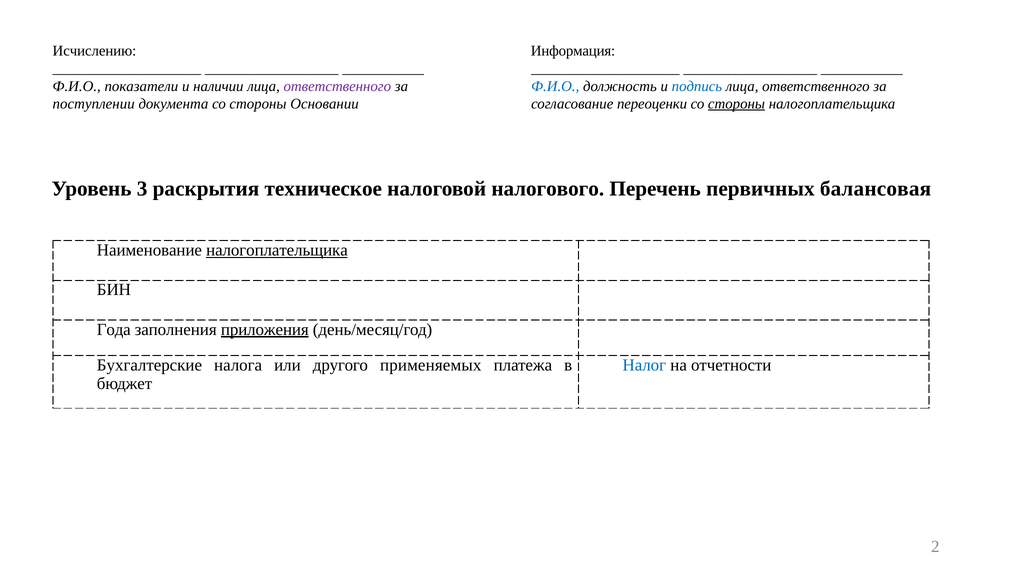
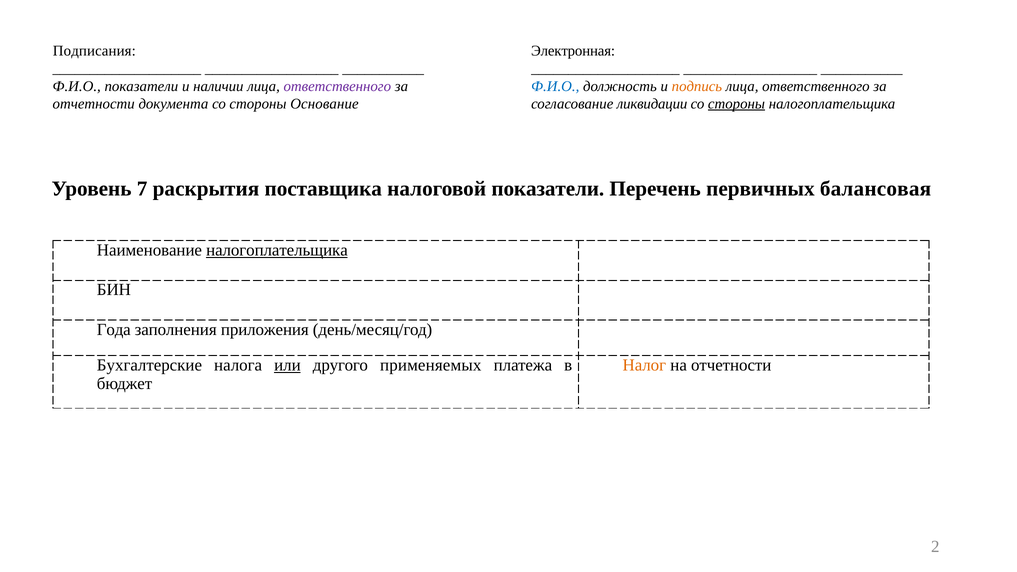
Исчислению: Исчислению -> Подписания
Информация: Информация -> Электронная
подпись colour: blue -> orange
поступлении at (94, 104): поступлении -> отчетности
Основании: Основании -> Основание
переоценки: переоценки -> ликвидации
3: 3 -> 7
техническое: техническое -> поставщика
налоговой налогового: налогового -> показатели
приложения underline: present -> none
или underline: none -> present
Налог colour: blue -> orange
